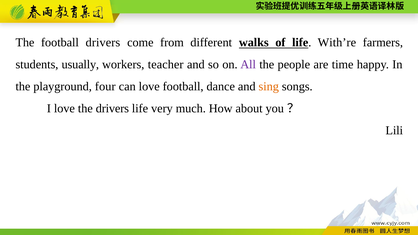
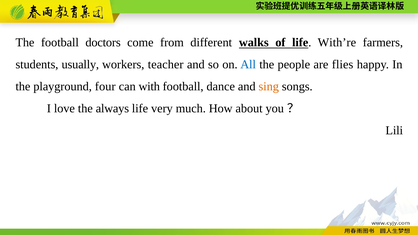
football drivers: drivers -> doctors
All colour: purple -> blue
time: time -> flies
can love: love -> with
the drivers: drivers -> always
